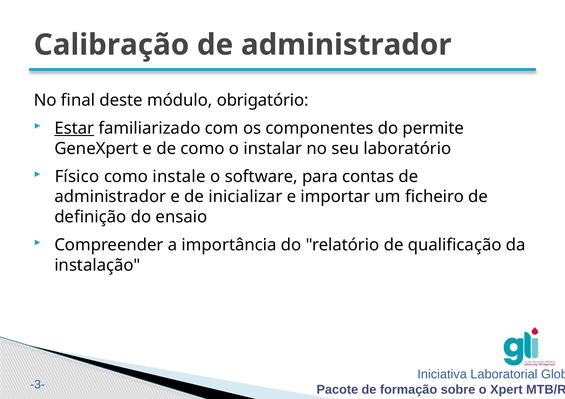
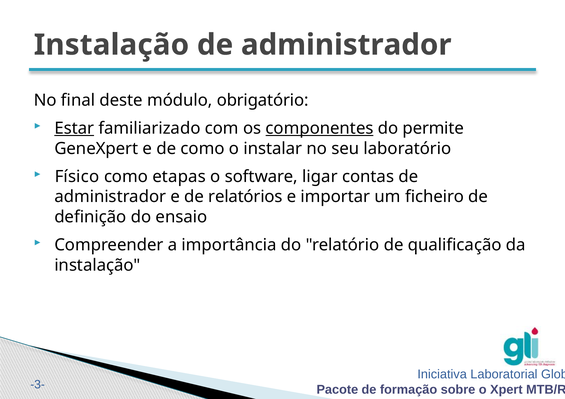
Calibração at (112, 45): Calibração -> Instalação
componentes underline: none -> present
instale: instale -> etapas
para: para -> ligar
inicializar: inicializar -> relatórios
